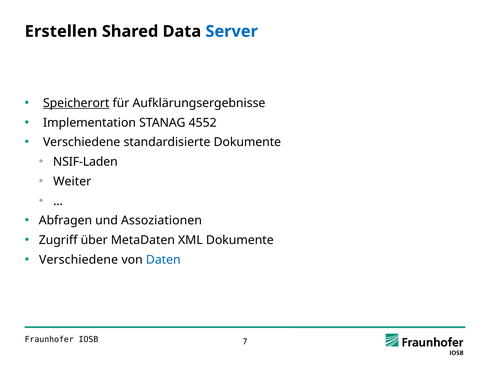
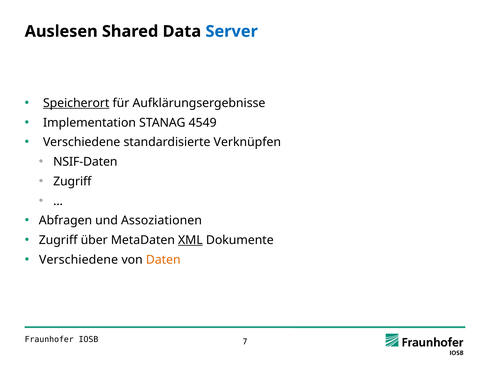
Erstellen: Erstellen -> Auslesen
4552: 4552 -> 4549
standardisierte Dokumente: Dokumente -> Verknüpfen
NSIF-Laden: NSIF-Laden -> NSIF-Daten
Weiter at (72, 182): Weiter -> Zugriff
XML underline: none -> present
Daten colour: blue -> orange
